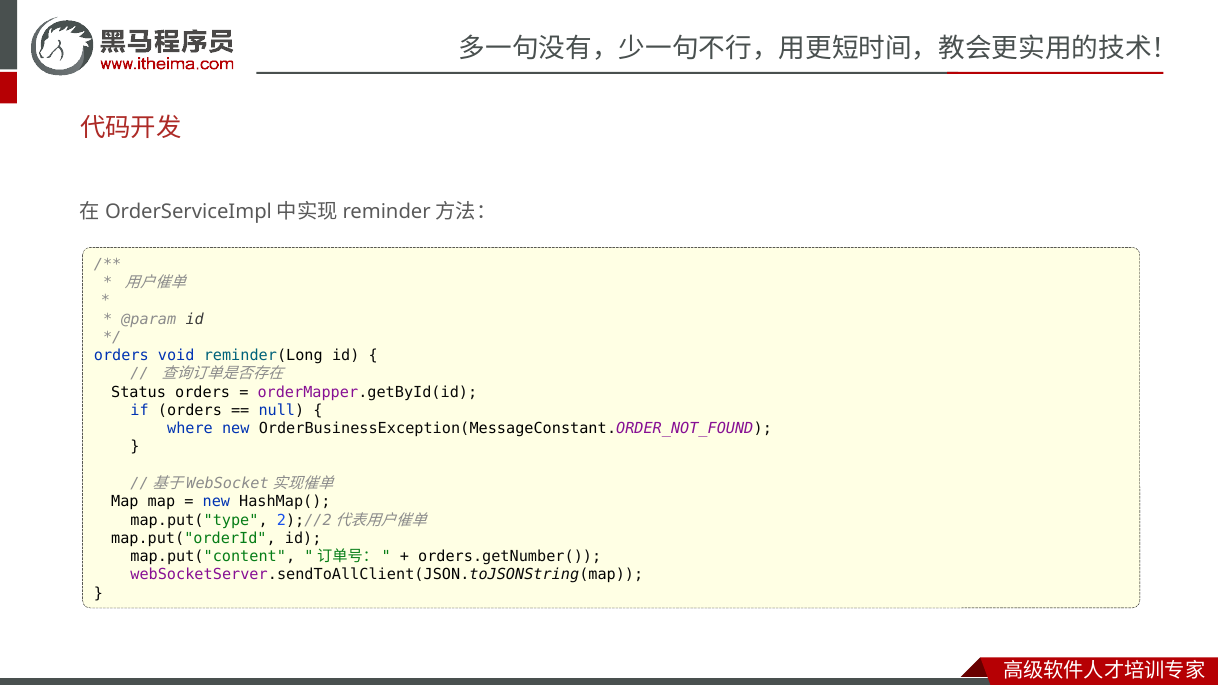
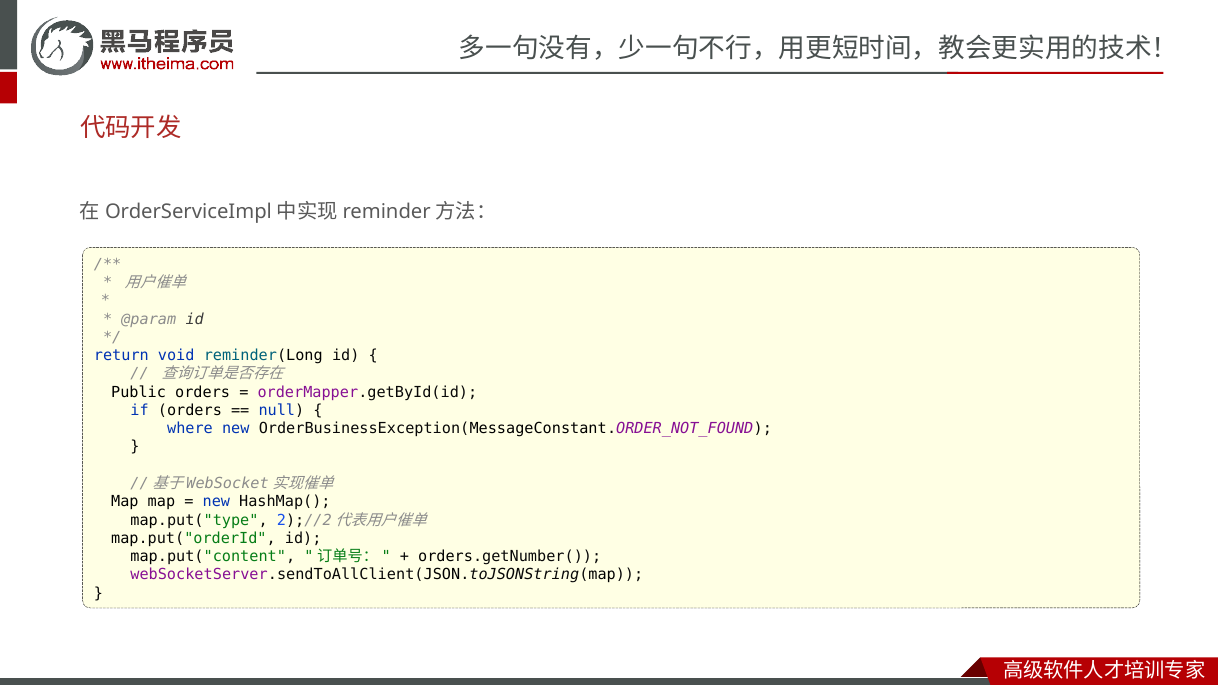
orders at (121, 356): orders -> return
Status: Status -> Public
